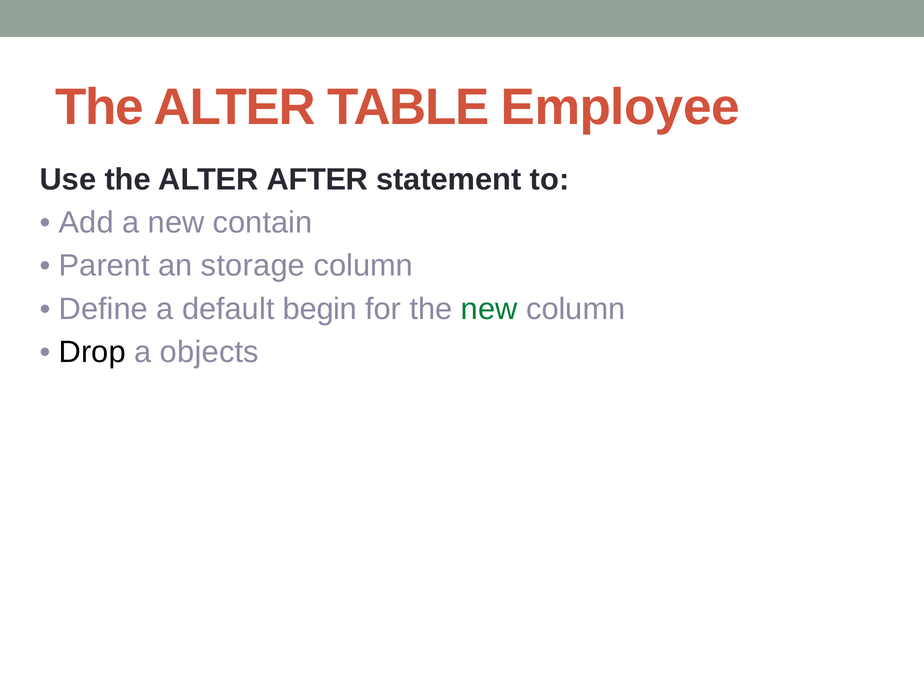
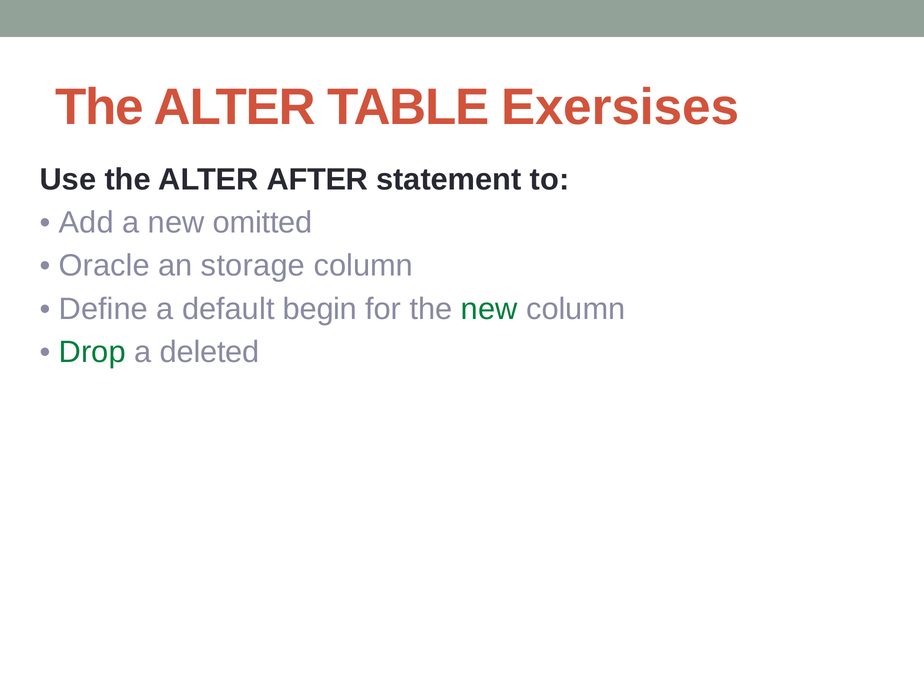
Employee: Employee -> Exersises
contain: contain -> omitted
Parent: Parent -> Oracle
Drop colour: black -> green
objects: objects -> deleted
